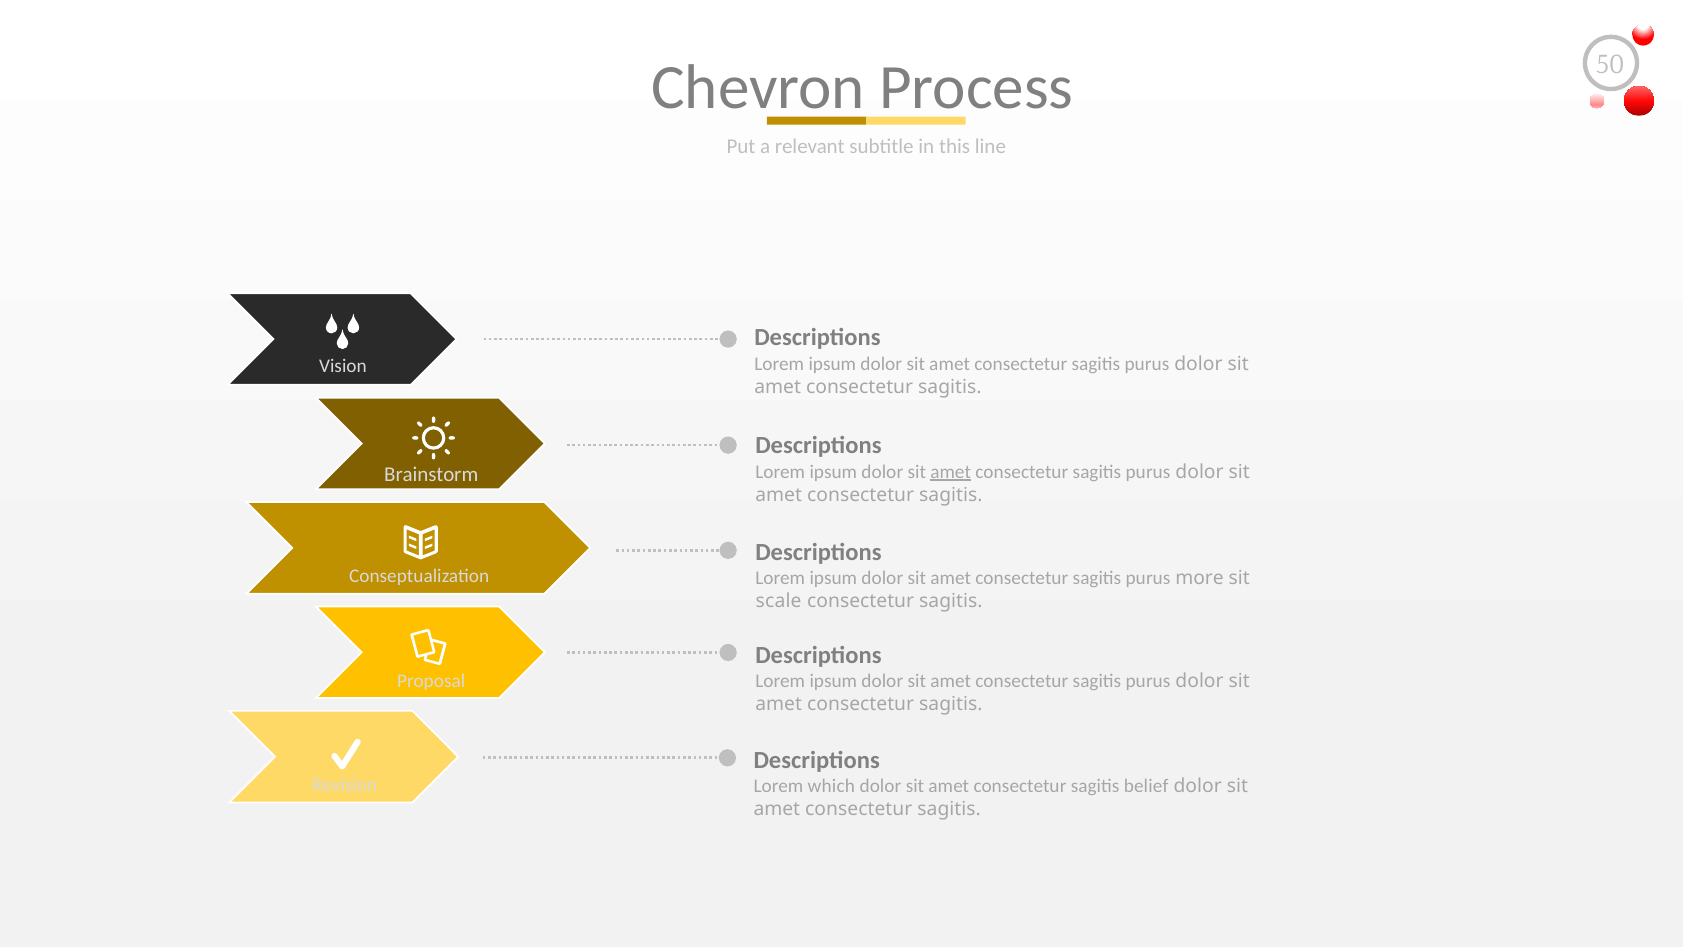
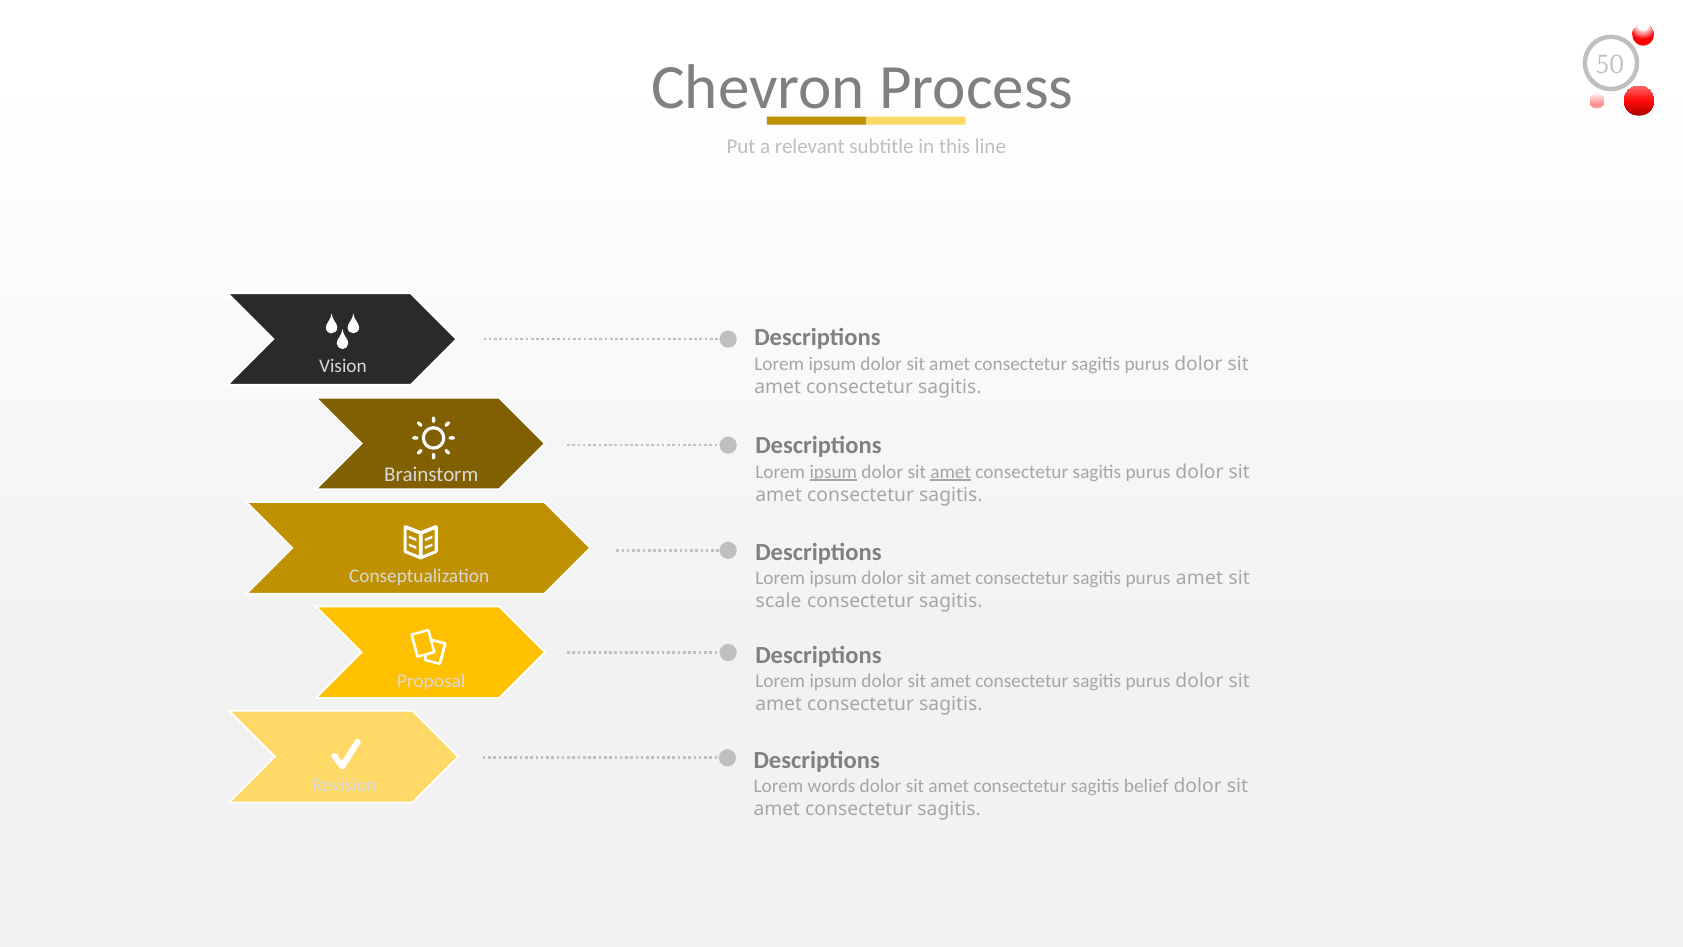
ipsum at (833, 471) underline: none -> present
purus more: more -> amet
which: which -> words
